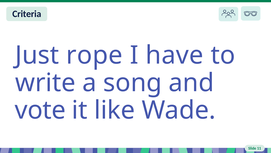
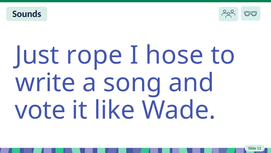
Criteria: Criteria -> Sounds
have: have -> hose
